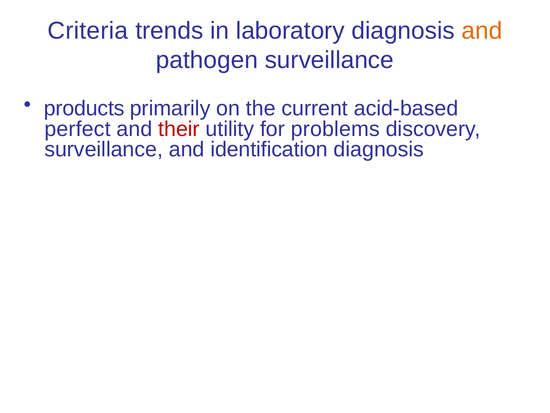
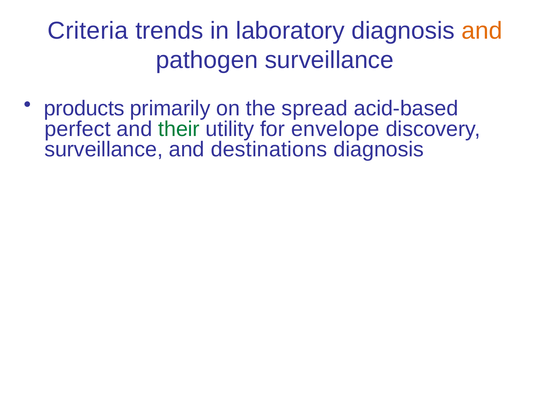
current: current -> spread
their colour: red -> green
problems: problems -> envelope
identification: identification -> destinations
